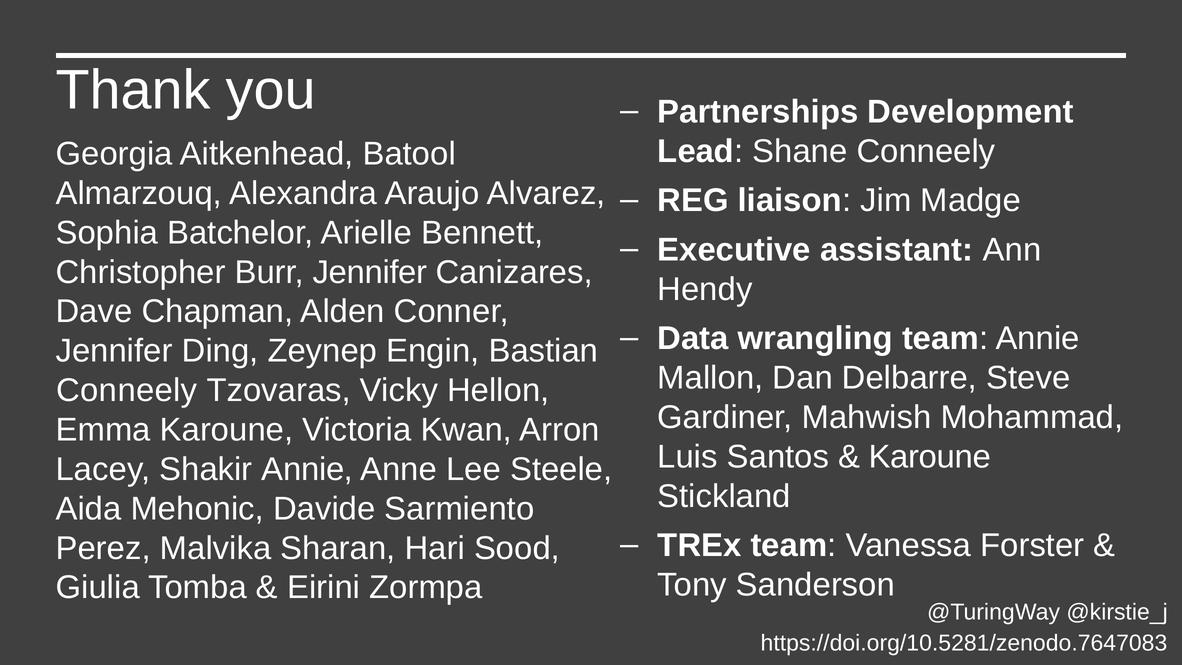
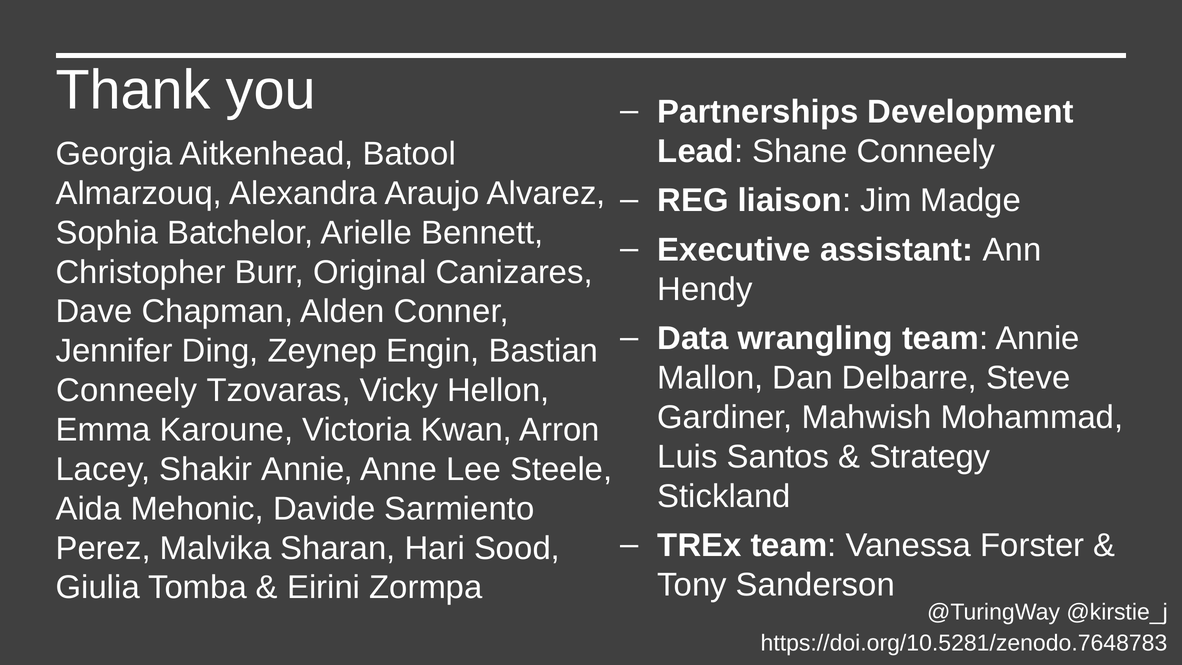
Burr Jennifer: Jennifer -> Original
Karoune at (930, 457): Karoune -> Strategy
https://doi.org/10.5281/zenodo.7647083: https://doi.org/10.5281/zenodo.7647083 -> https://doi.org/10.5281/zenodo.7648783
